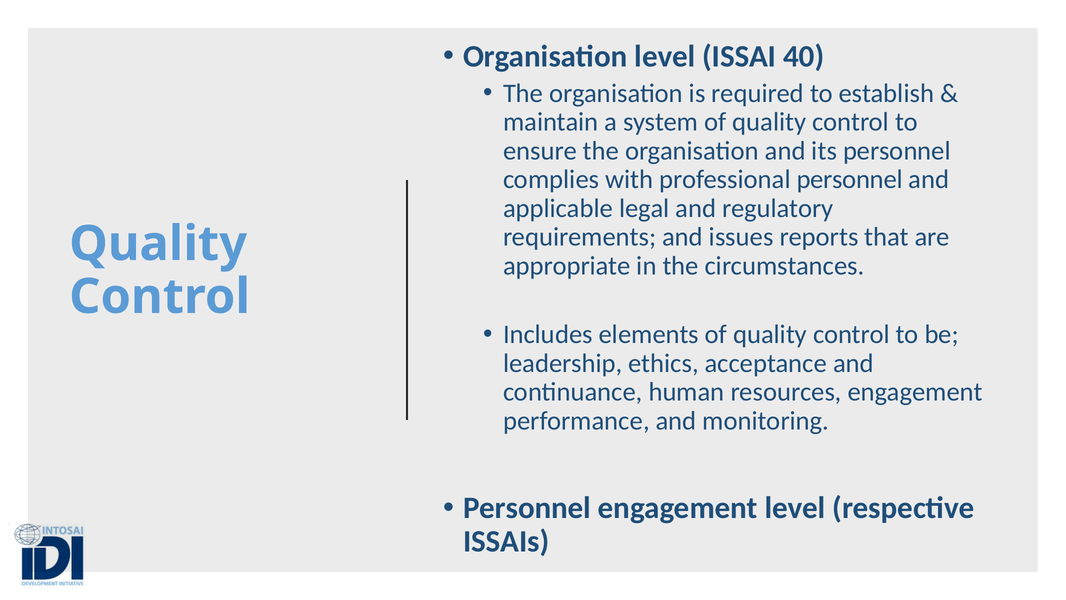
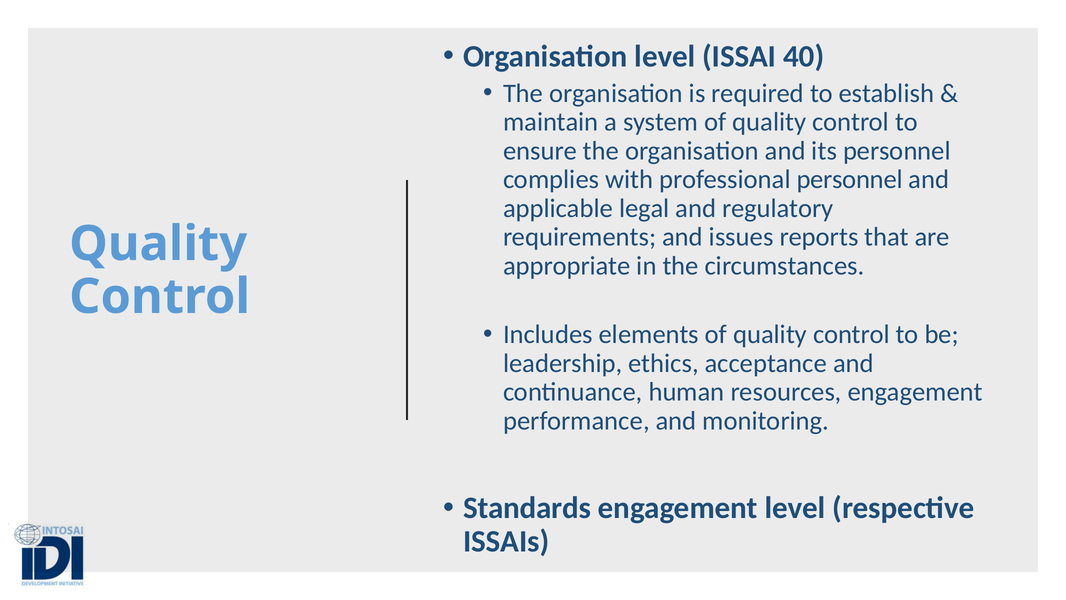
Personnel at (527, 508): Personnel -> Standards
